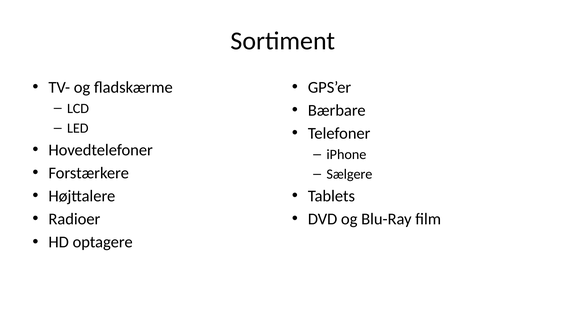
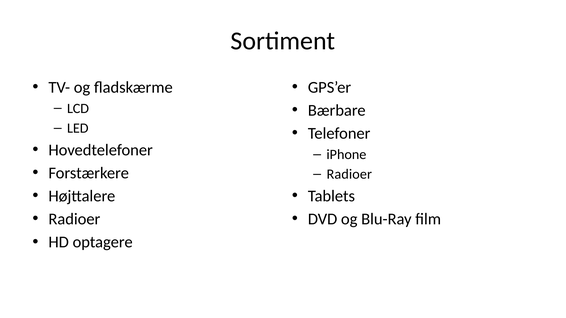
Sælgere at (349, 174): Sælgere -> Radioer
